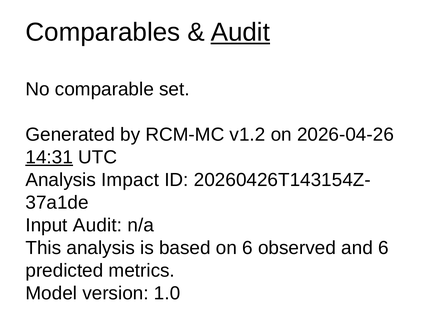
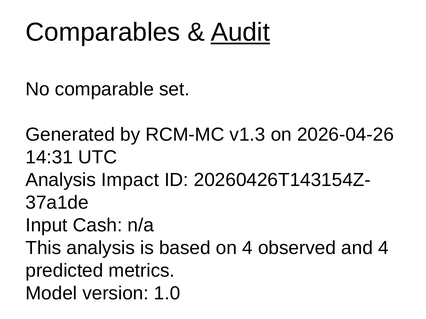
v1.2: v1.2 -> v1.3
14:31 underline: present -> none
Input Audit: Audit -> Cash
on 6: 6 -> 4
and 6: 6 -> 4
